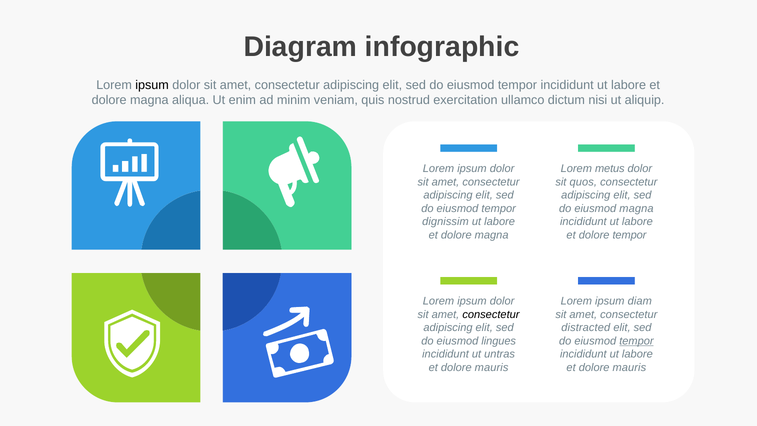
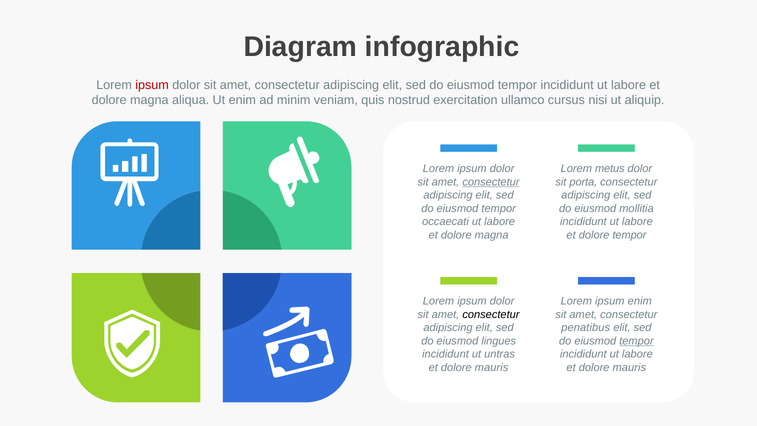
ipsum at (152, 85) colour: black -> red
dictum: dictum -> cursus
consectetur at (491, 182) underline: none -> present
quos: quos -> porta
eiusmod magna: magna -> mollitia
dignissim: dignissim -> occaecati
ipsum diam: diam -> enim
distracted: distracted -> penatibus
